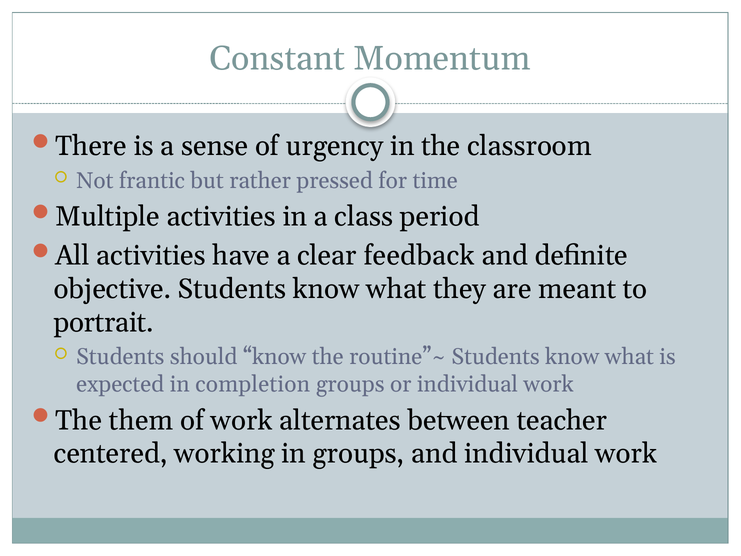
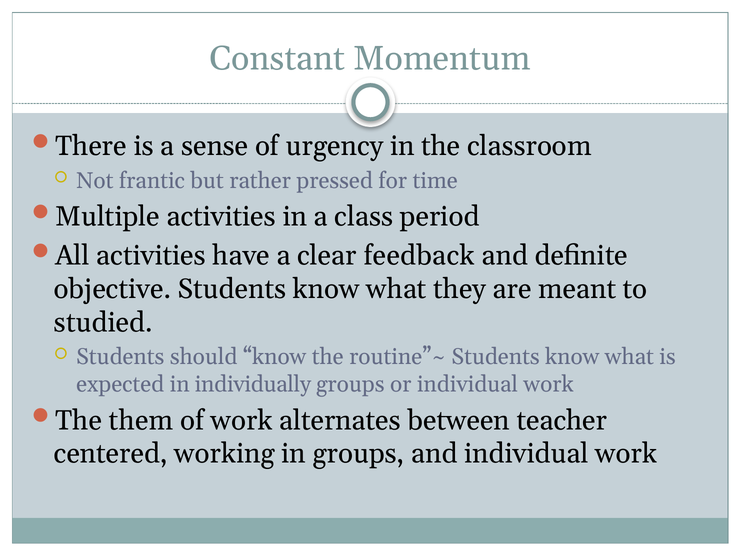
portrait: portrait -> studied
completion: completion -> individually
